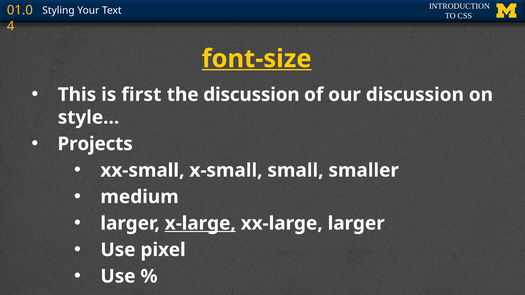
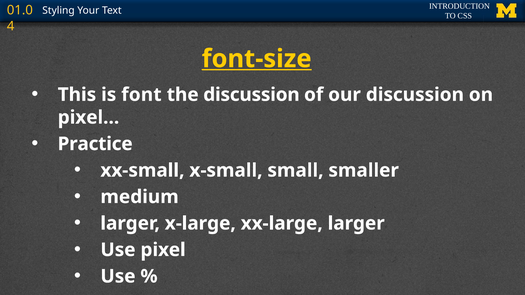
first: first -> font
style…: style… -> pixel…
Projects: Projects -> Practice
x-large underline: present -> none
